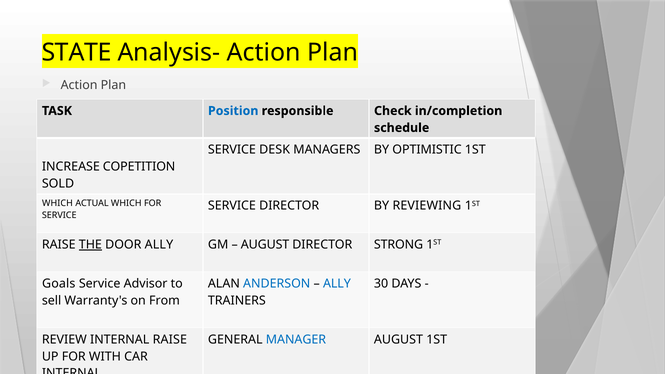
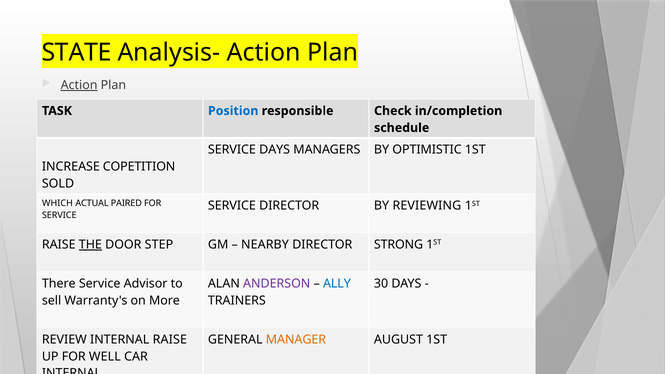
Action at (79, 85) underline: none -> present
SERVICE DESK: DESK -> DAYS
ACTUAL WHICH: WHICH -> PAIRED
DOOR ALLY: ALLY -> STEP
AUGUST at (265, 245): AUGUST -> NEARBY
Goals: Goals -> There
ANDERSON colour: blue -> purple
From: From -> More
MANAGER colour: blue -> orange
WITH: WITH -> WELL
